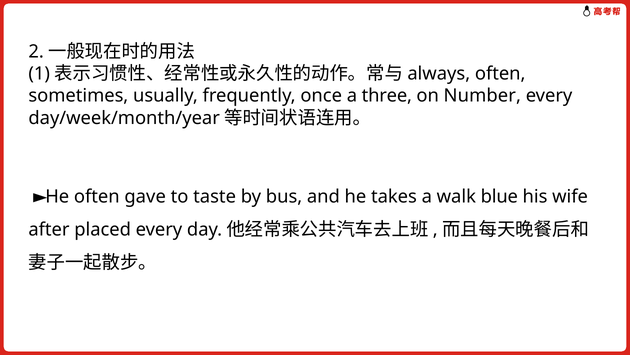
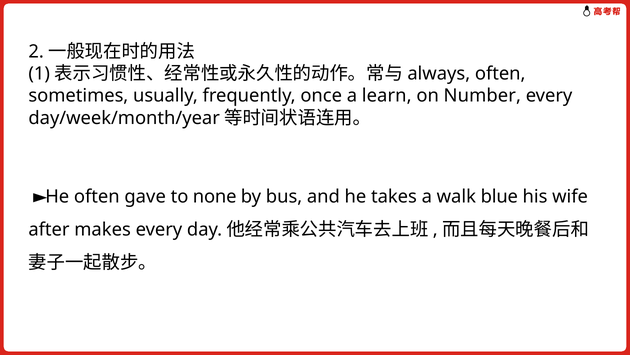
three: three -> learn
taste: taste -> none
placed: placed -> makes
